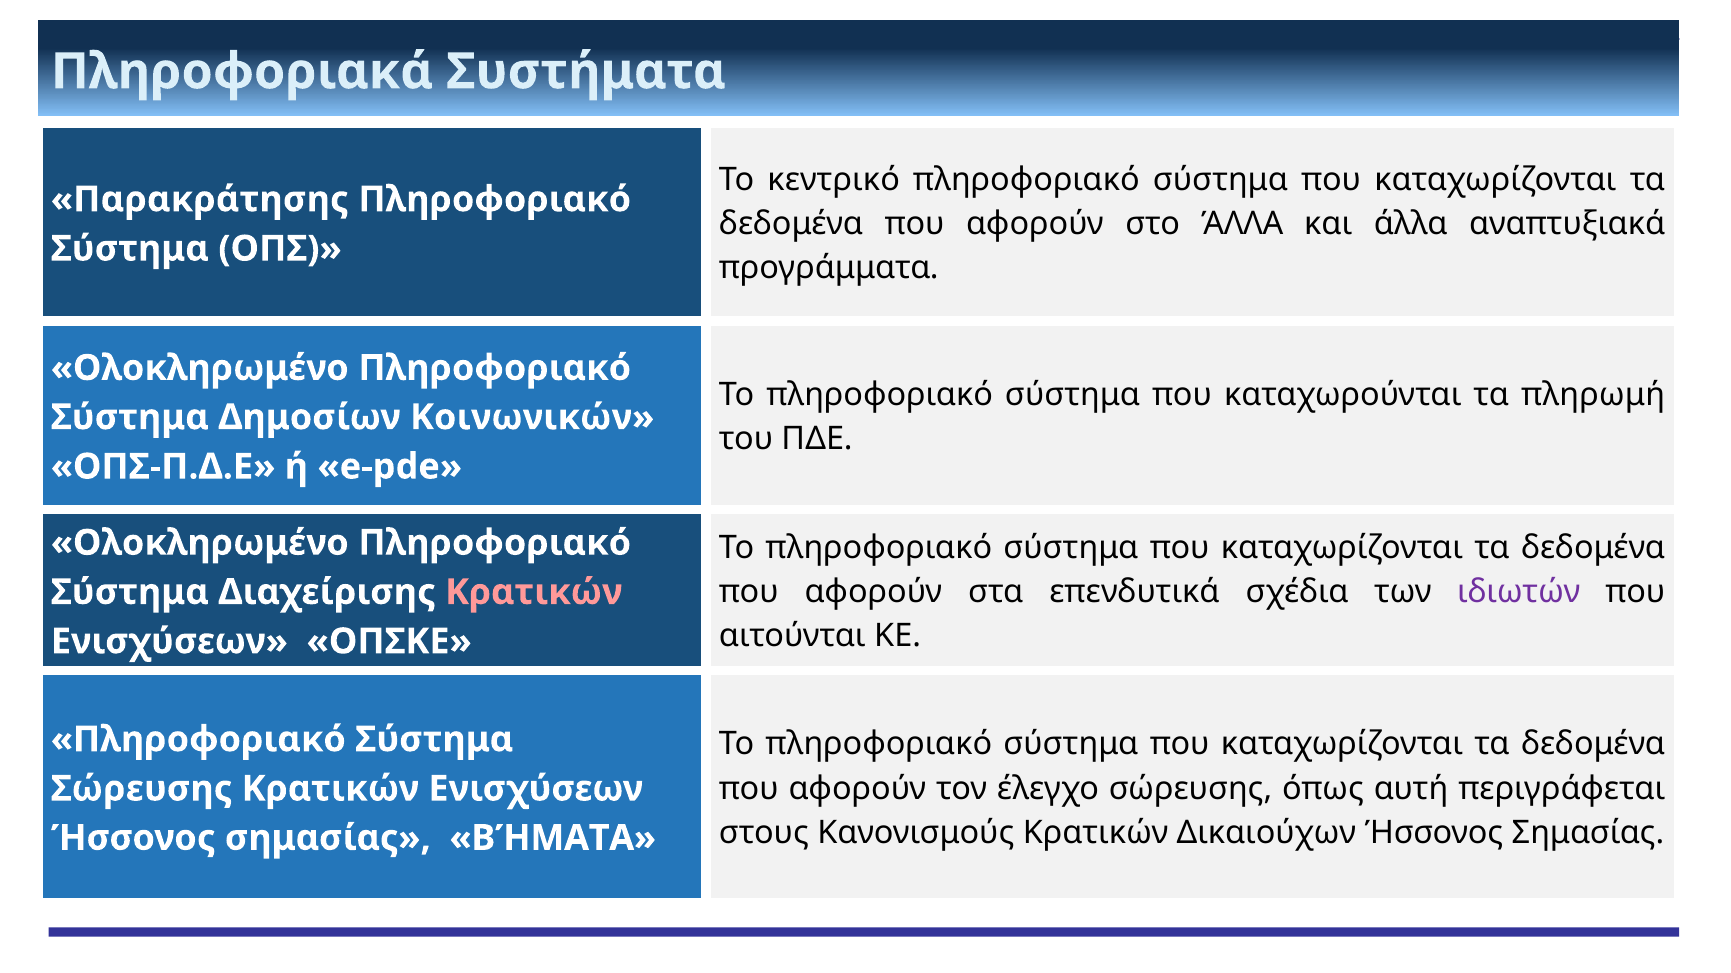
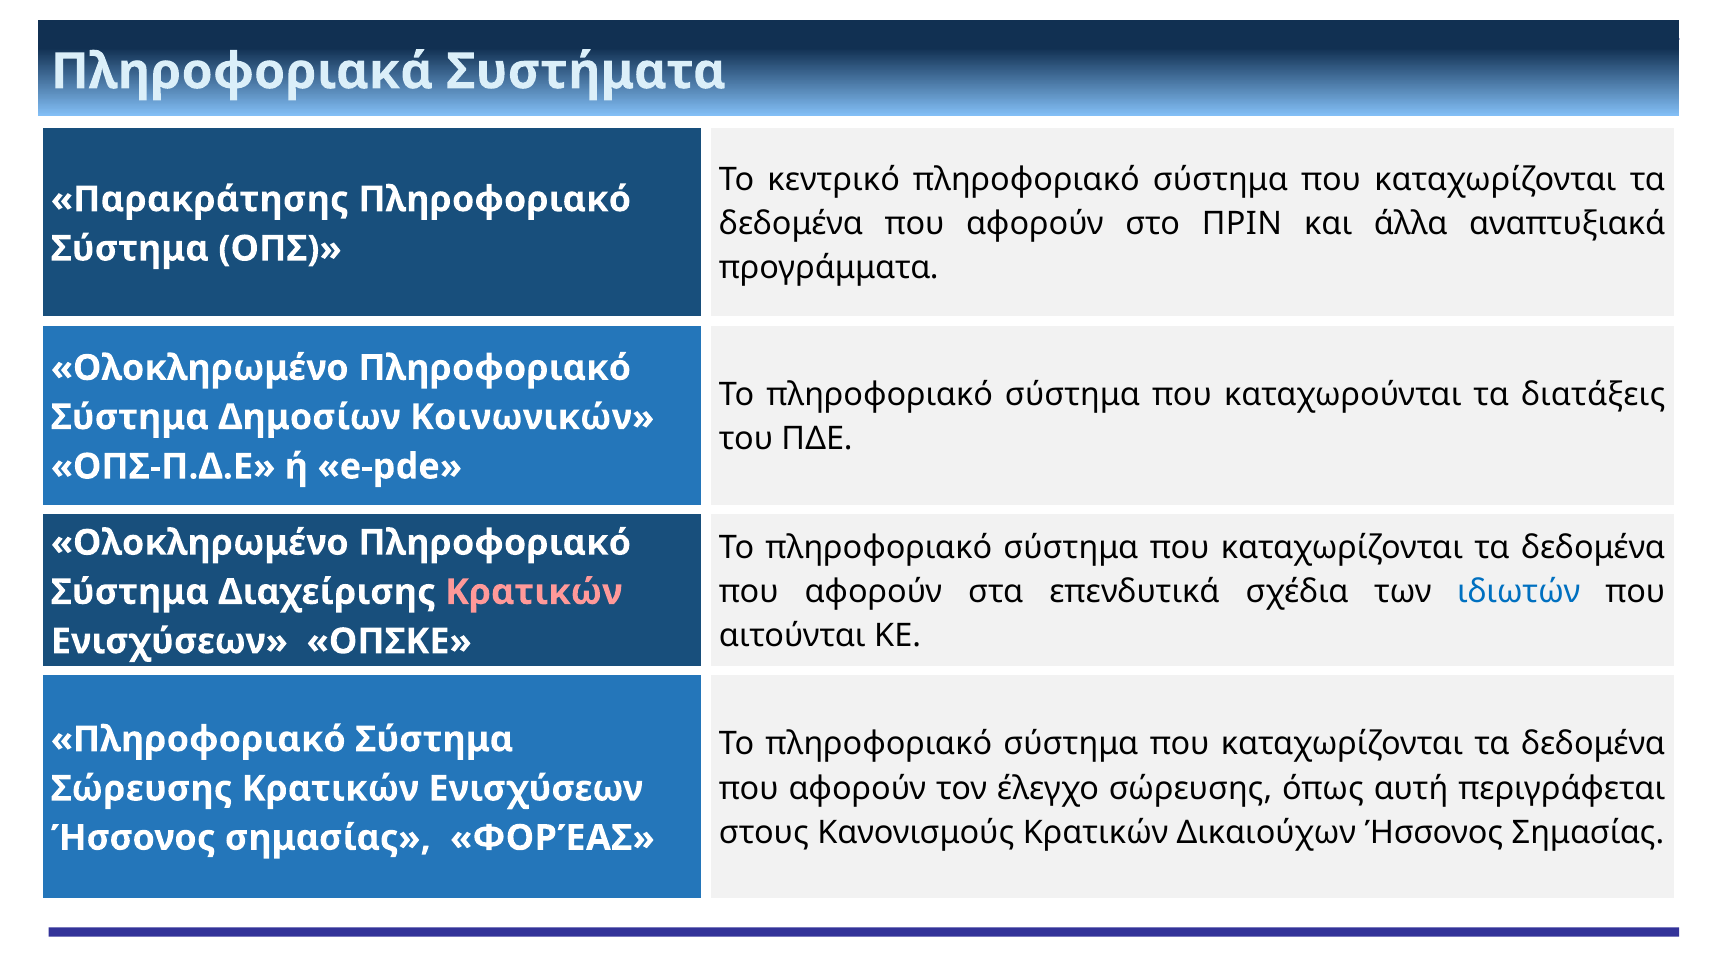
στο ΆΛΛΑ: ΆΛΛΑ -> ΠΡΙΝ
πληρωμή: πληρωμή -> διατάξεις
ιδιωτών colour: purple -> blue
ΒΉΜΑΤΑ: ΒΉΜΑΤΑ -> ΦΟΡΈΑΣ
